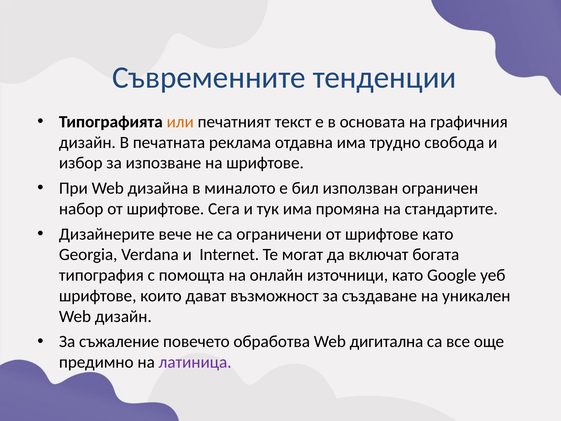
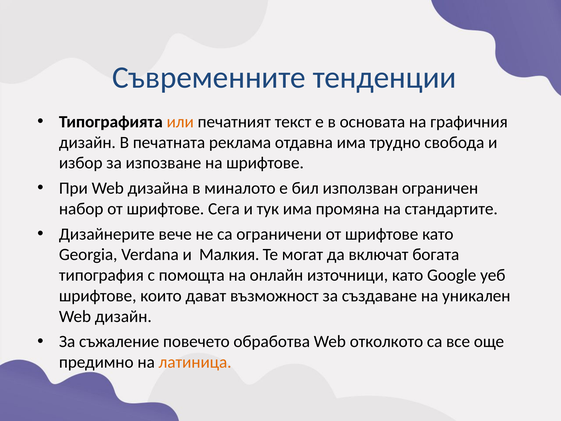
Internet: Internet -> Малкия
дигитална: дигитална -> отколкото
латиница colour: purple -> orange
